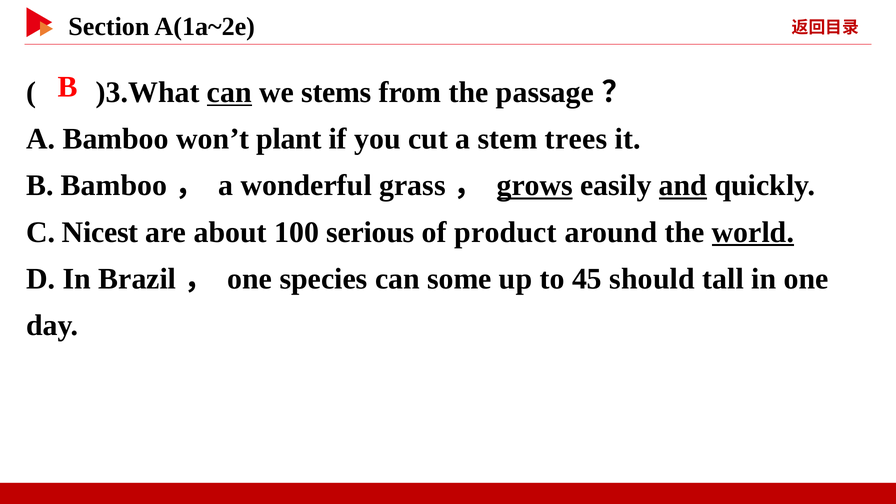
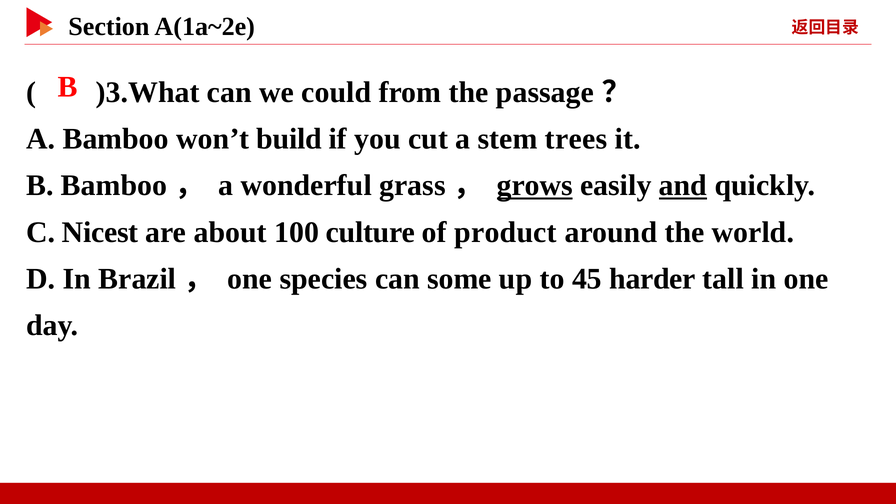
can at (229, 92) underline: present -> none
stems: stems -> could
plant: plant -> build
serious: serious -> culture
world underline: present -> none
should: should -> harder
